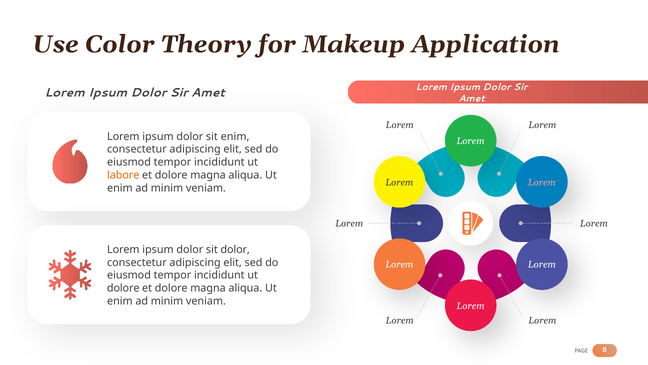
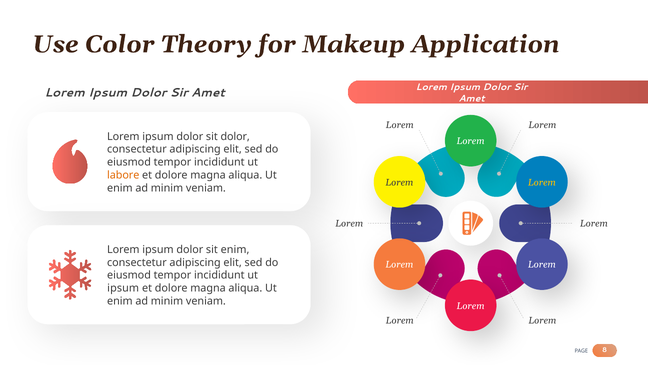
sit enim: enim -> dolor
Lorem at (542, 182) colour: pink -> yellow
sit dolor: dolor -> enim
dolore at (123, 288): dolore -> ipsum
